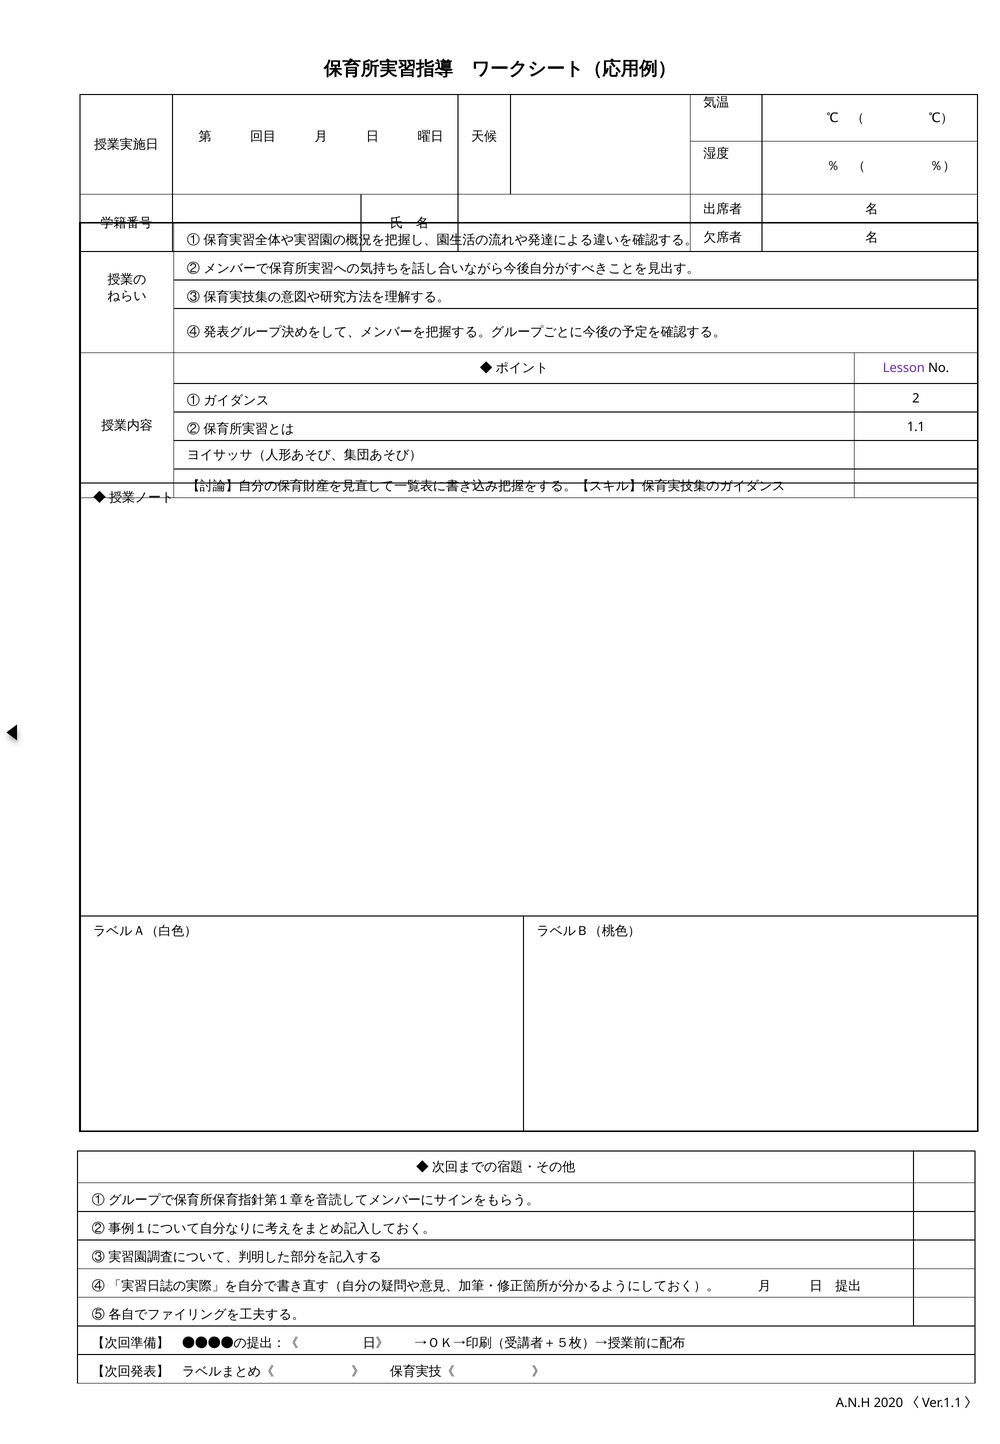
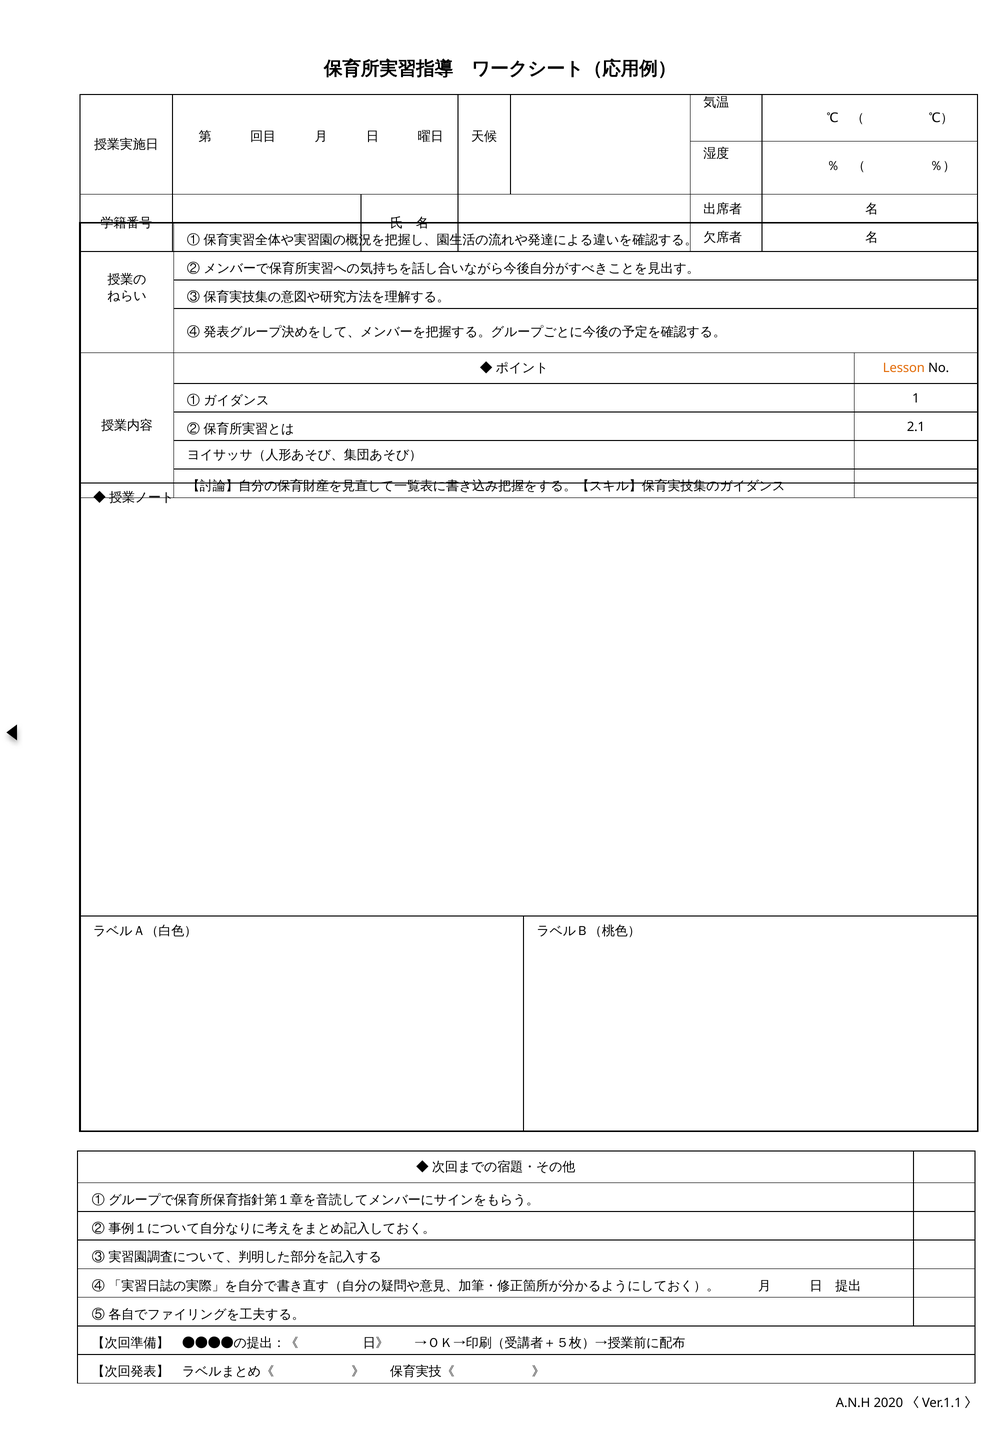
Lesson colour: purple -> orange
2: 2 -> 1
1.1: 1.1 -> 2.1
